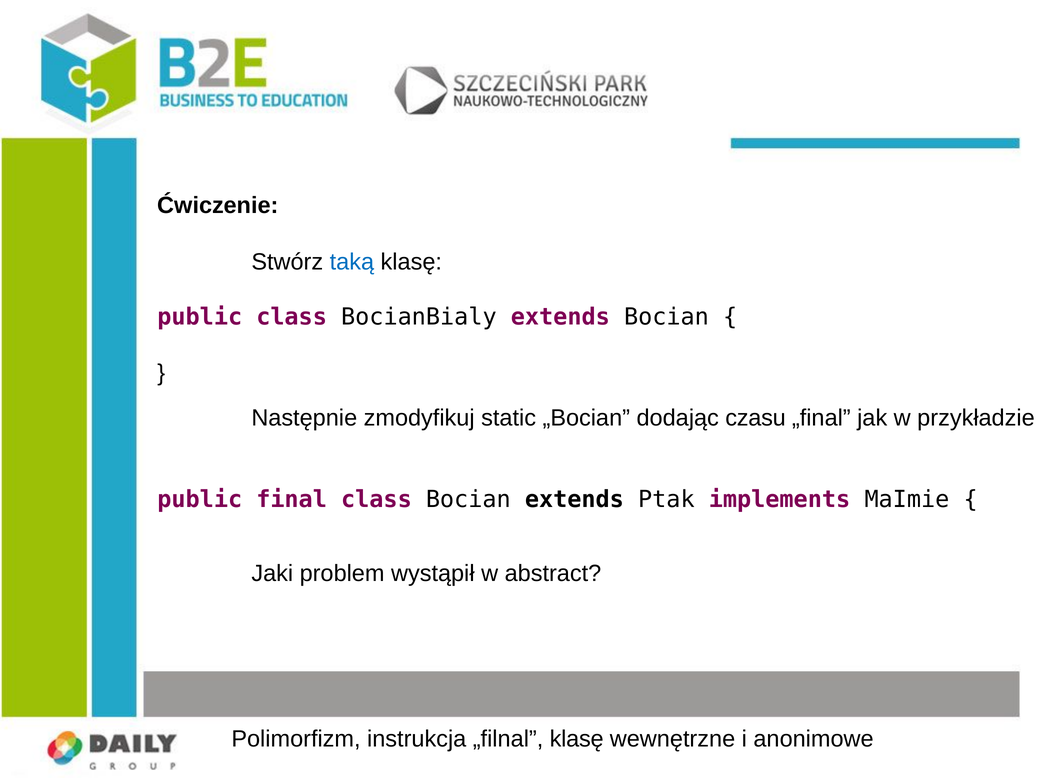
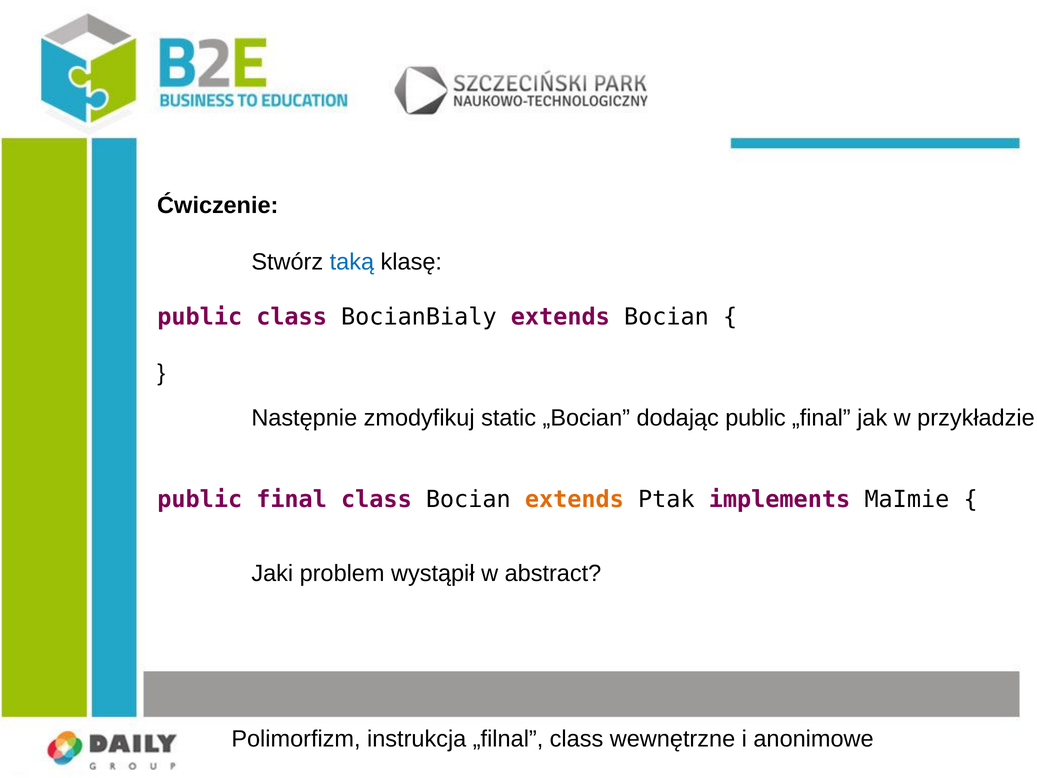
dodając czasu: czasu -> public
extends at (574, 499) colour: black -> orange
„filnal klasę: klasę -> class
